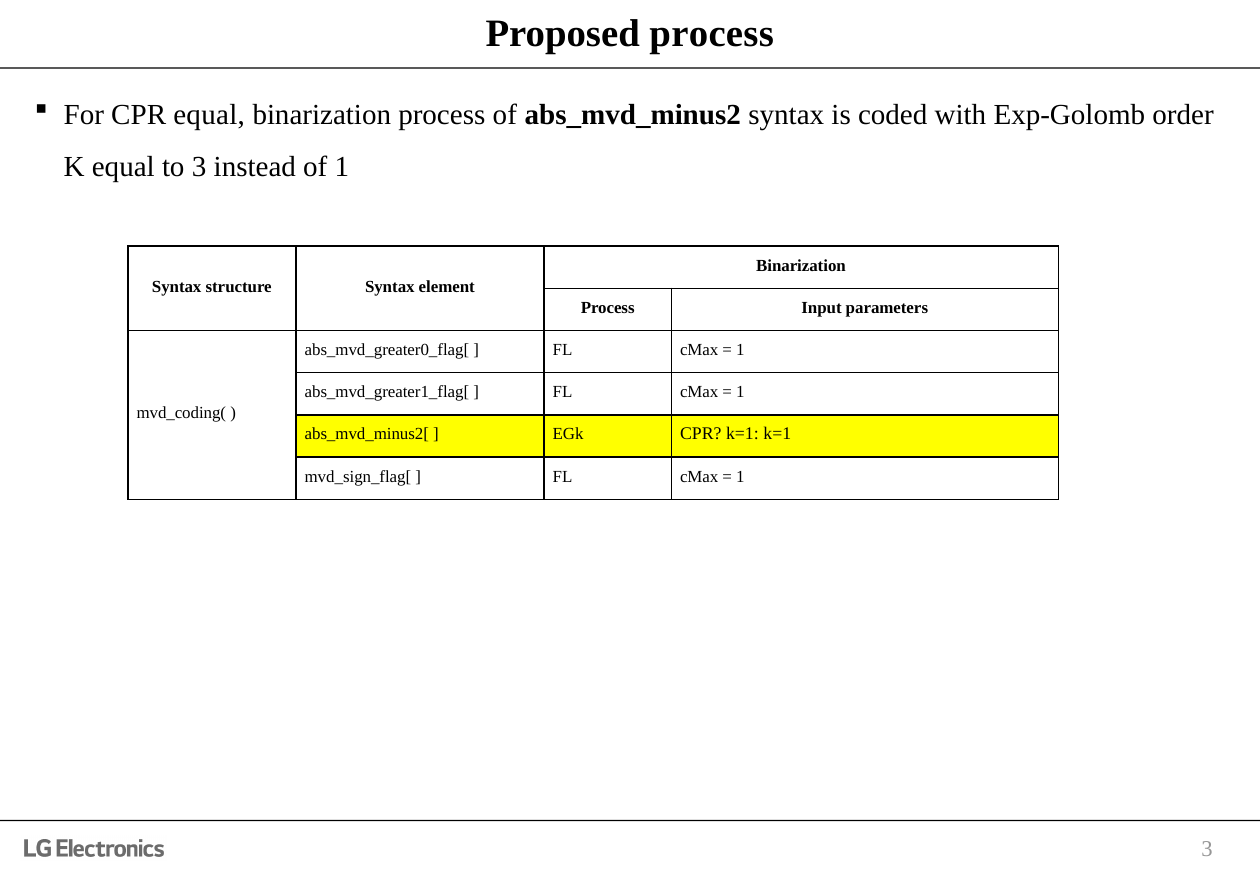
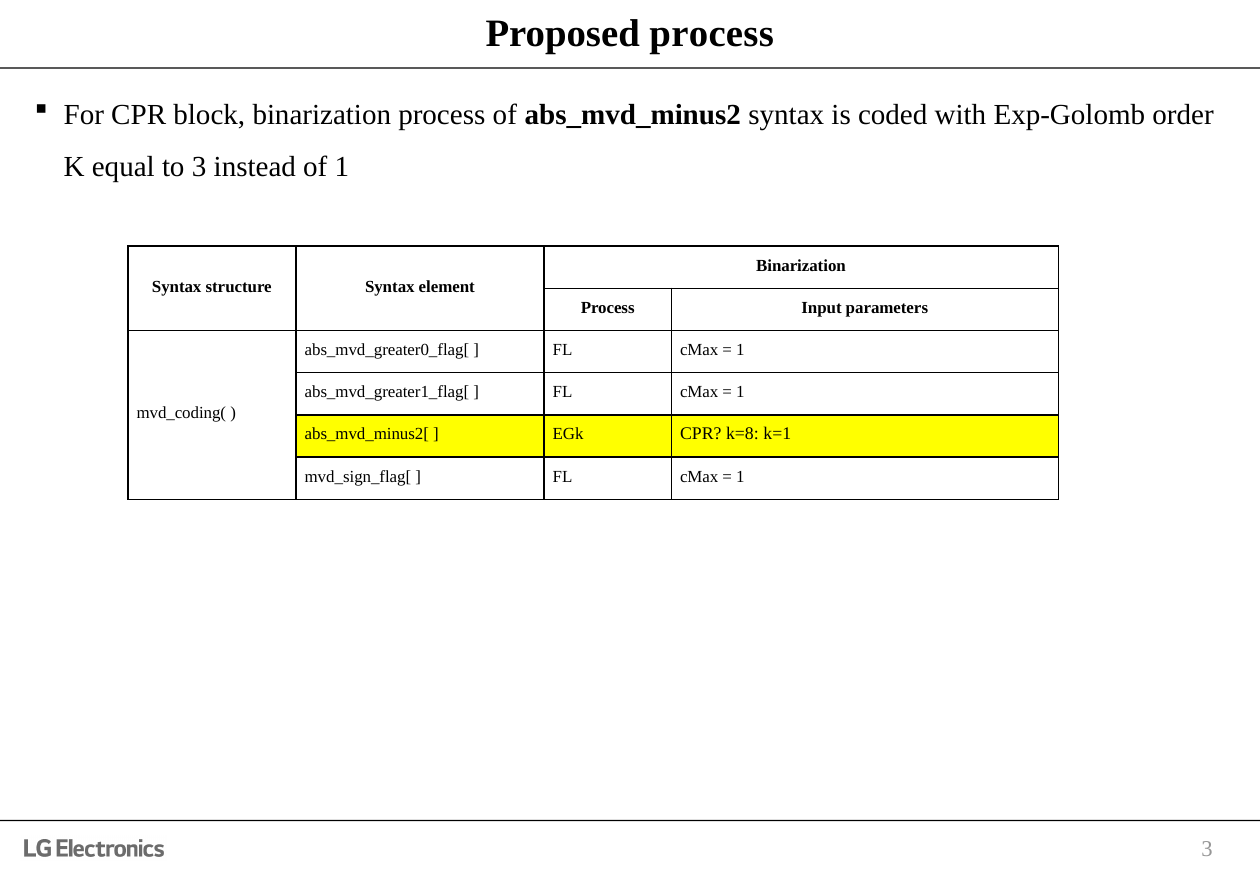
CPR equal: equal -> block
CPR k=1: k=1 -> k=8
